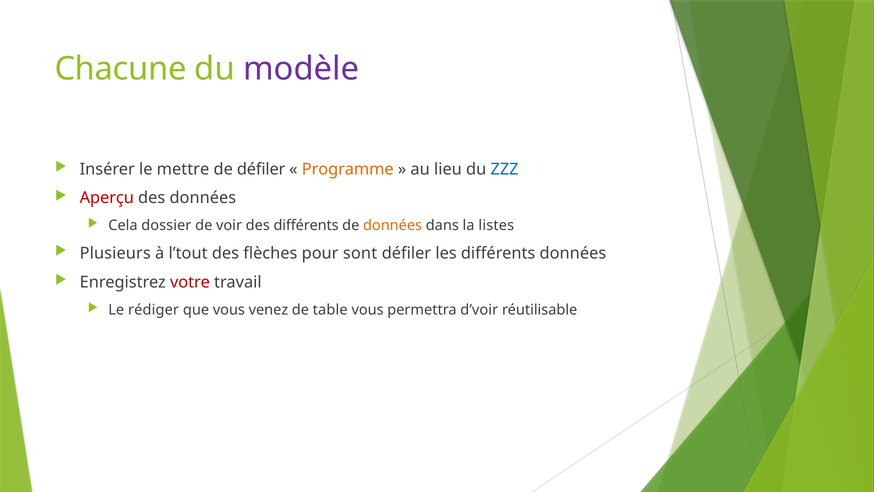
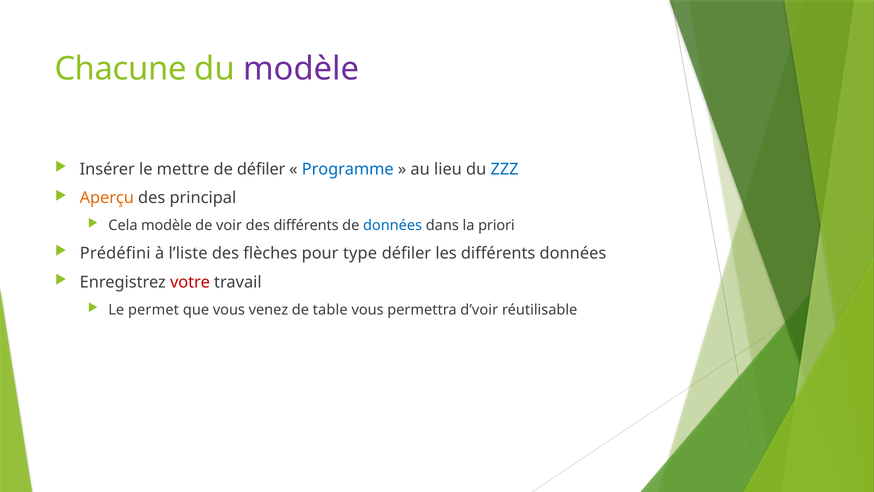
Programme colour: orange -> blue
Aperçu colour: red -> orange
des données: données -> principal
Cela dossier: dossier -> modèle
données at (393, 225) colour: orange -> blue
listes: listes -> priori
Plusieurs: Plusieurs -> Prédéfini
l’tout: l’tout -> l’liste
sont: sont -> type
rédiger: rédiger -> permet
